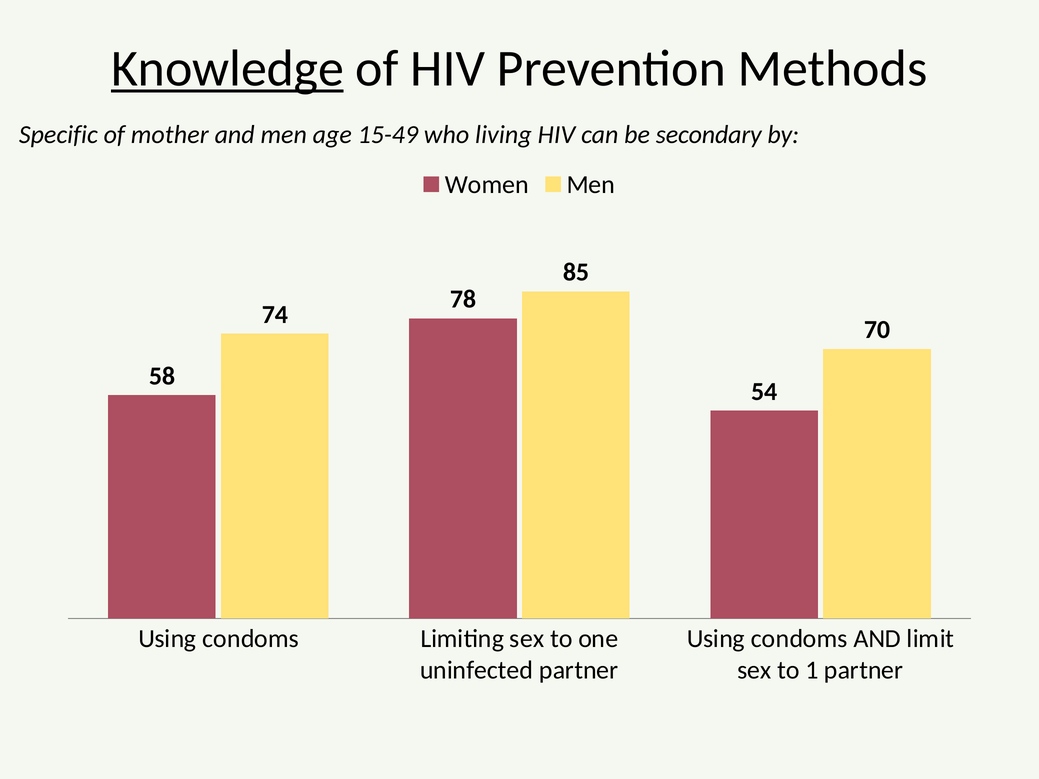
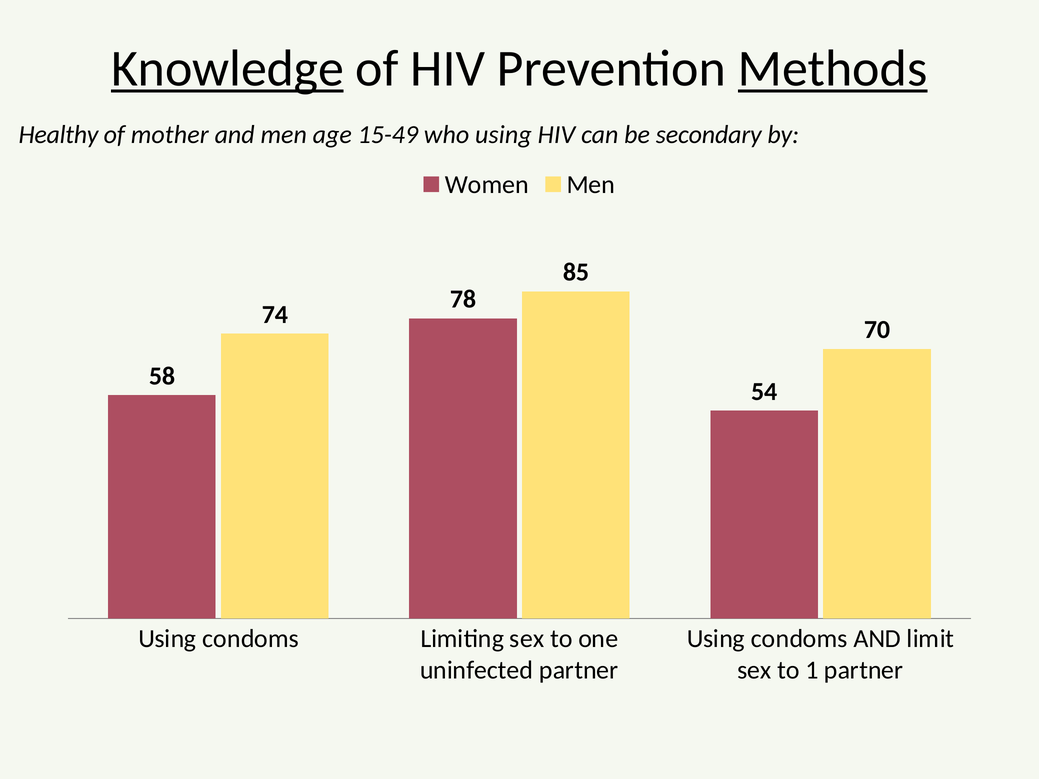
Methods underline: none -> present
Specific: Specific -> Healthy
who living: living -> using
